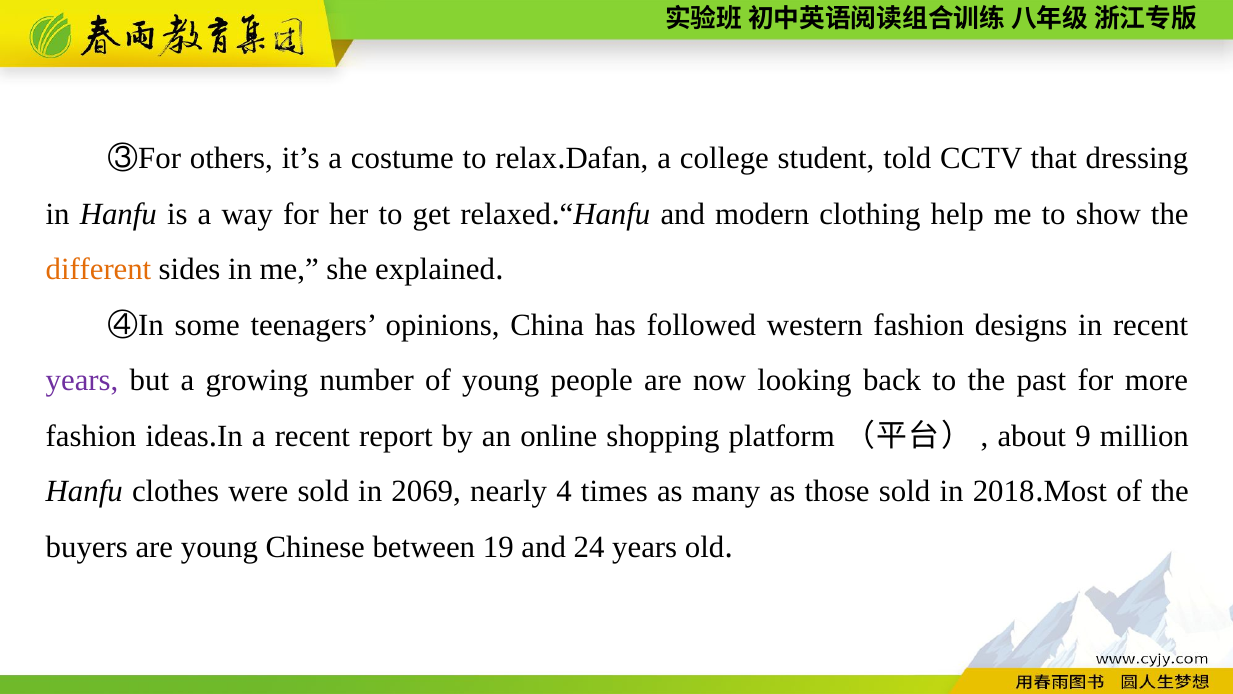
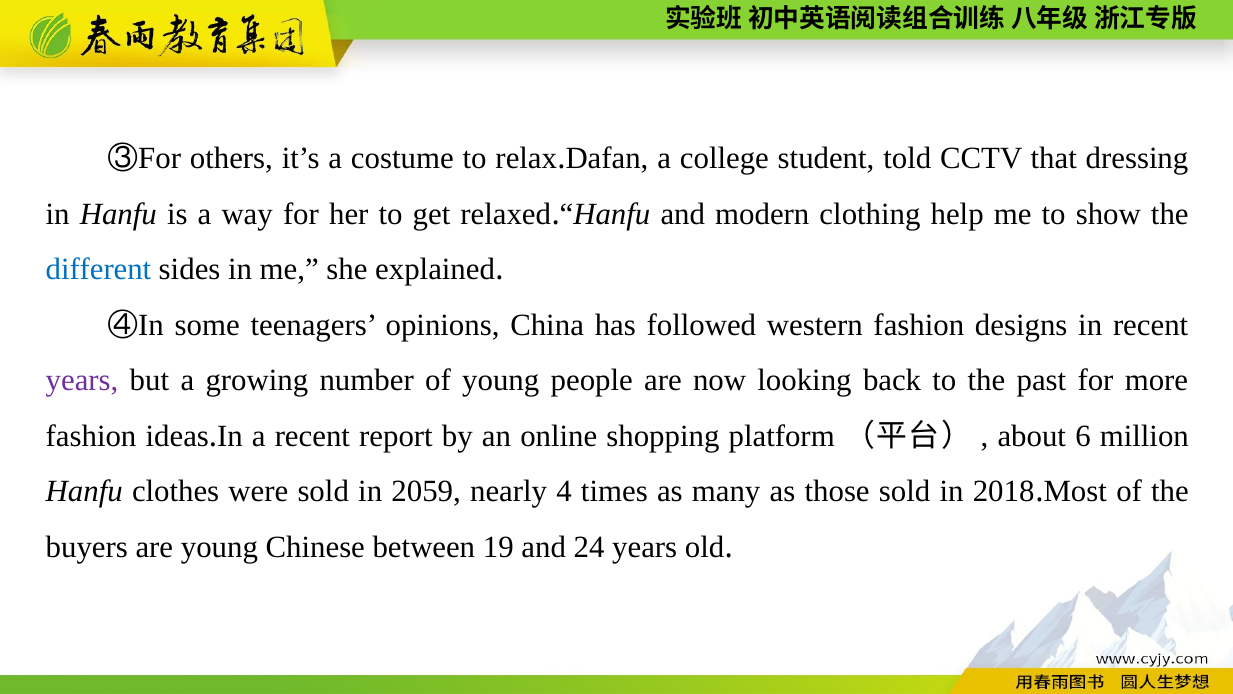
different colour: orange -> blue
9: 9 -> 6
2069: 2069 -> 2059
